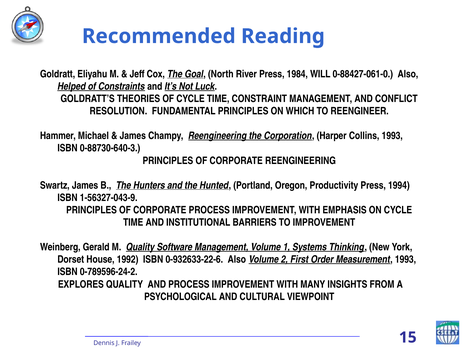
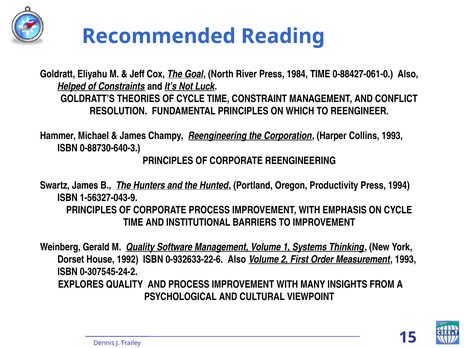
1984 WILL: WILL -> TIME
0-789596-24-2: 0-789596-24-2 -> 0-307545-24-2
